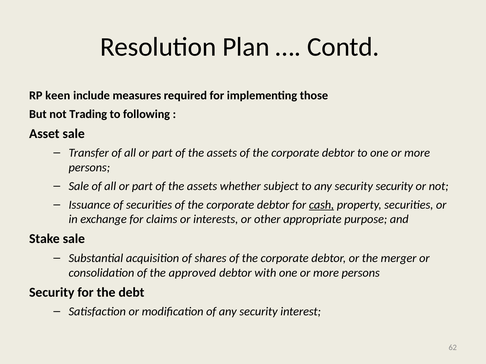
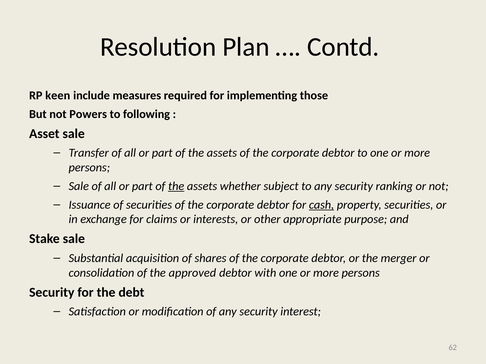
Trading: Trading -> Powers
the at (176, 186) underline: none -> present
security security: security -> ranking
